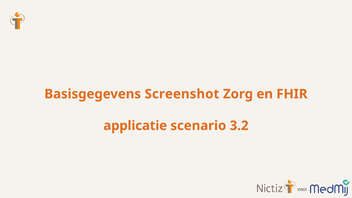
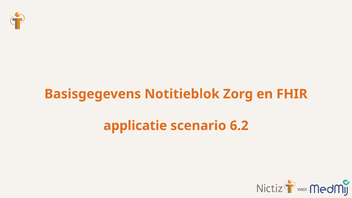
Screenshot: Screenshot -> Notitieblok
3.2: 3.2 -> 6.2
